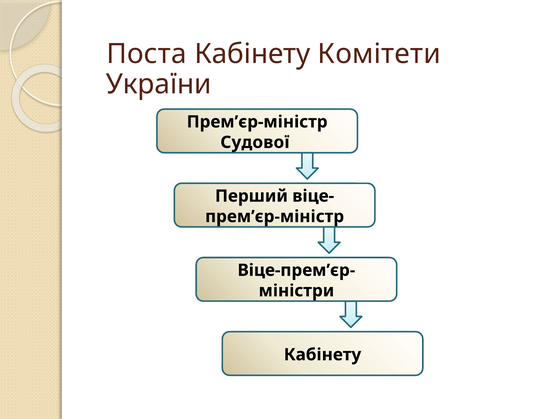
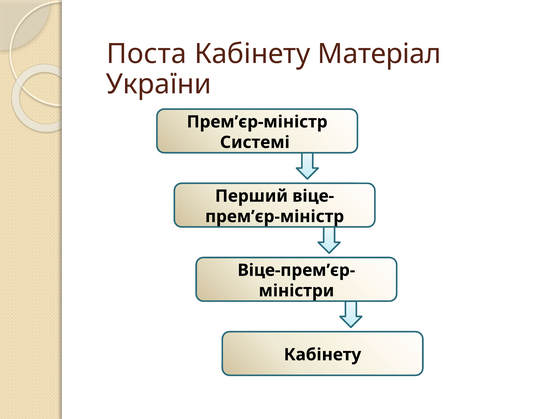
Комітети: Комітети -> Матеріал
Судової: Судової -> Системі
